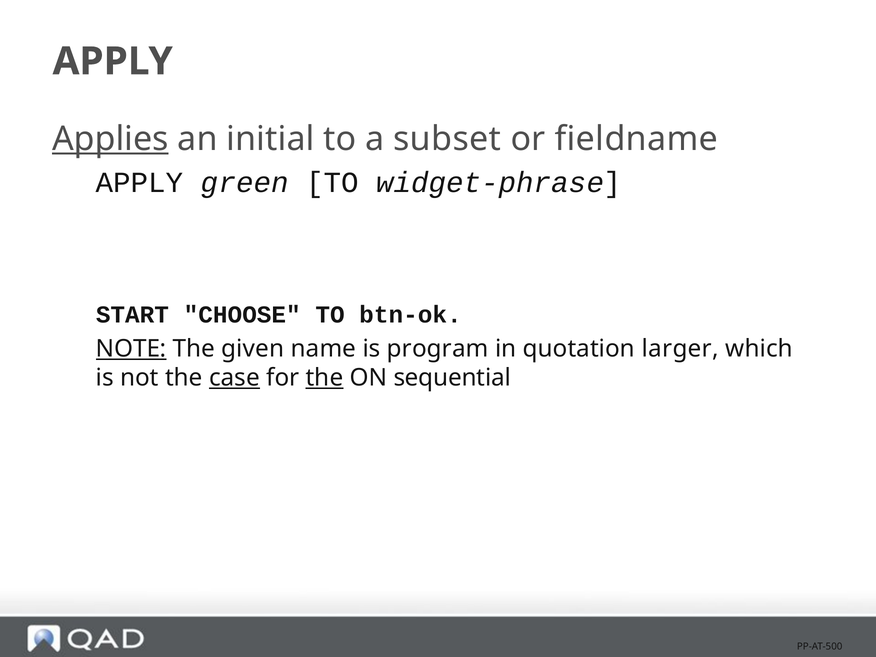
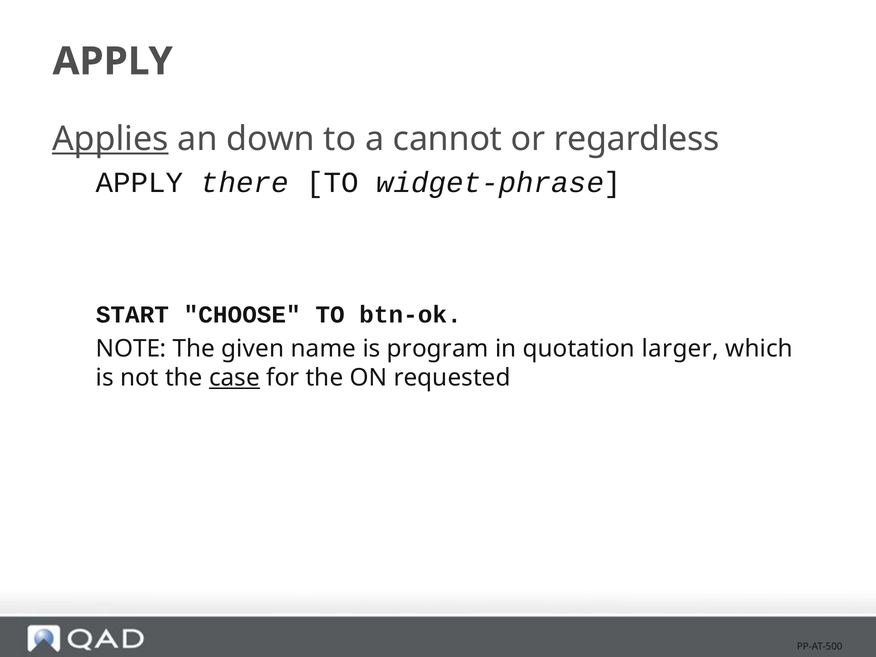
initial: initial -> down
subset: subset -> cannot
fieldname: fieldname -> regardless
green: green -> there
NOTE underline: present -> none
the at (324, 378) underline: present -> none
sequential: sequential -> requested
